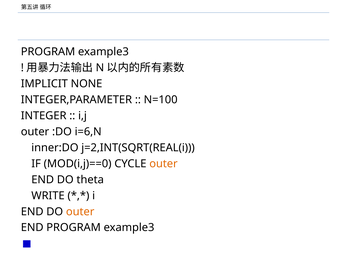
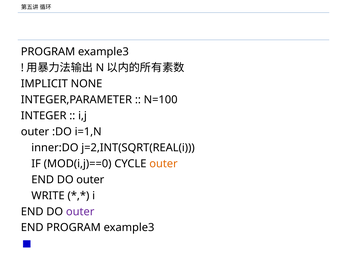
i=6,N: i=6,N -> i=1,N
theta at (90, 180): theta -> outer
outer at (80, 212) colour: orange -> purple
